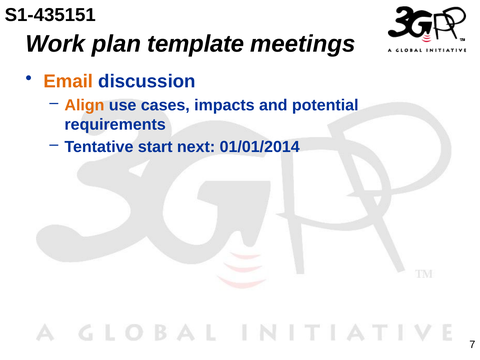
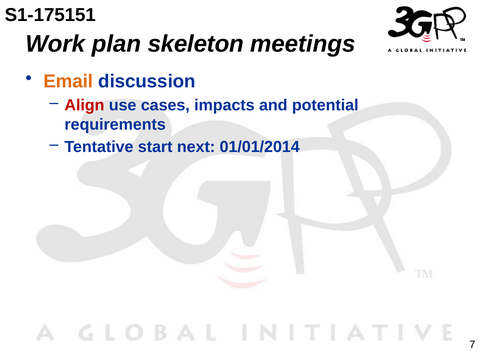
S1-435151: S1-435151 -> S1-175151
template: template -> skeleton
Align colour: orange -> red
